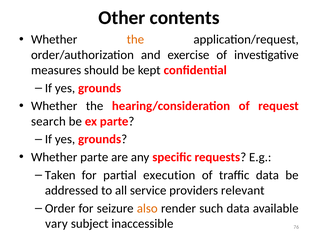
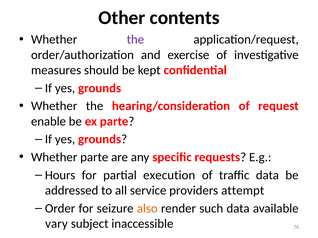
the at (135, 40) colour: orange -> purple
search: search -> enable
Taken: Taken -> Hours
relevant: relevant -> attempt
